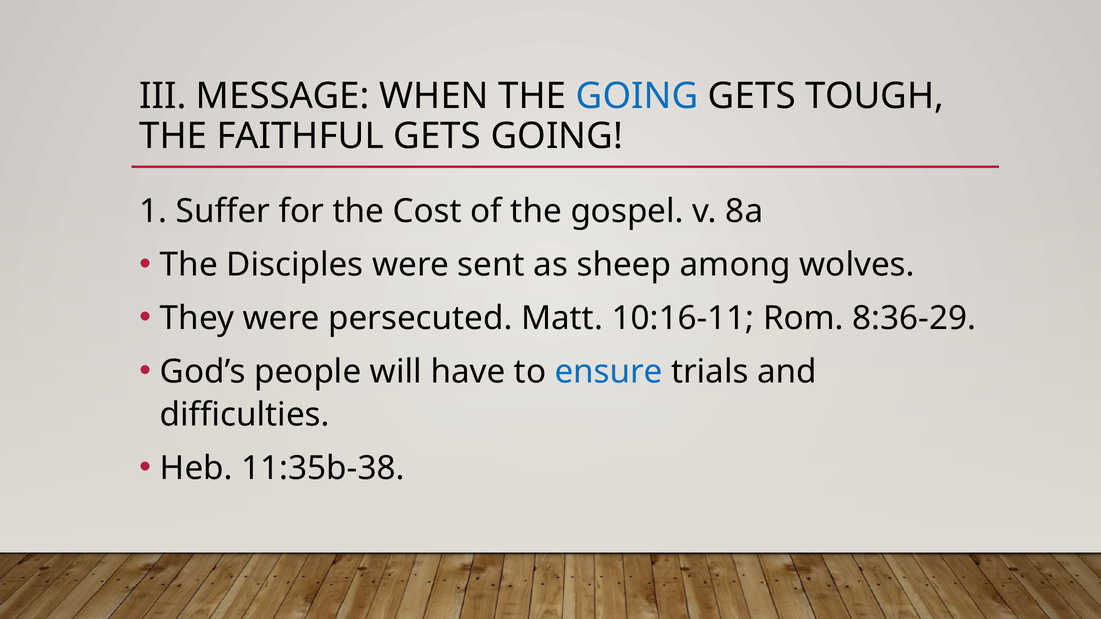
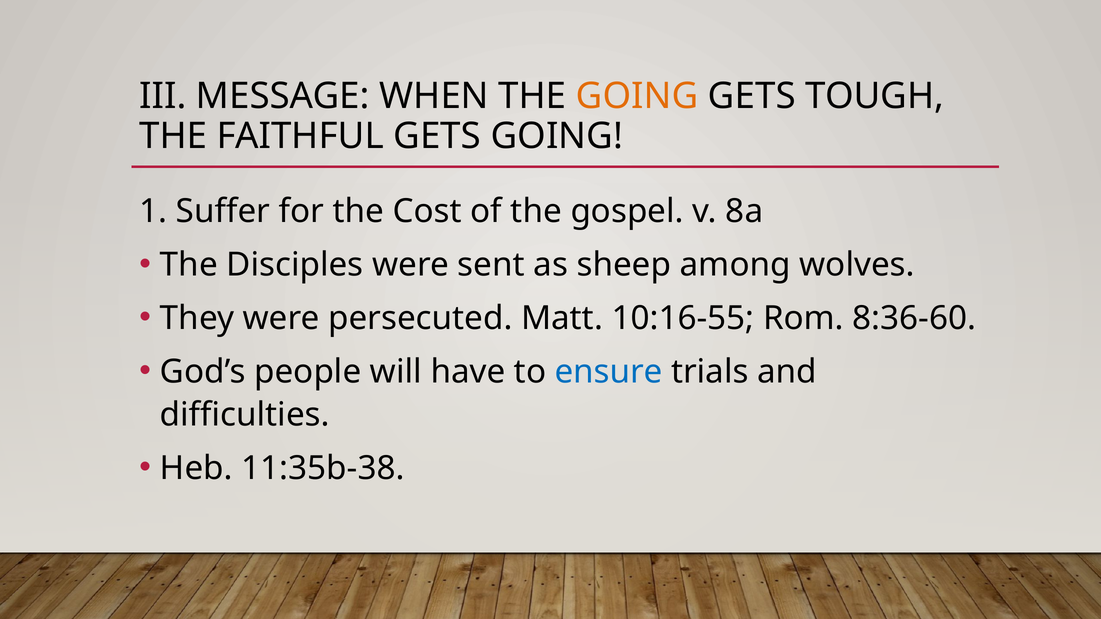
GOING at (637, 96) colour: blue -> orange
10:16-11: 10:16-11 -> 10:16-55
8:36-29: 8:36-29 -> 8:36-60
